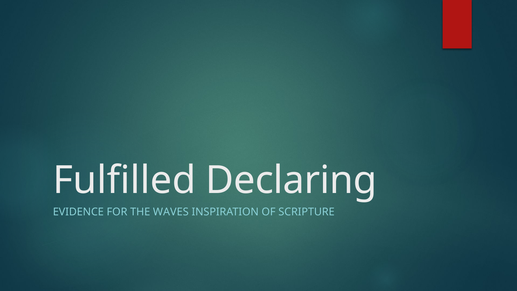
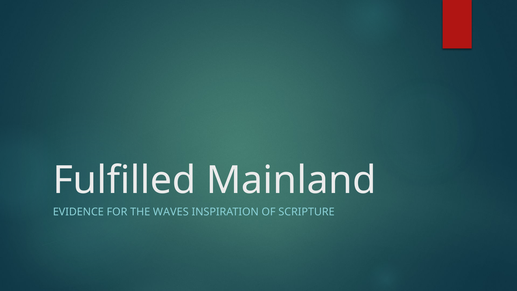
Declaring: Declaring -> Mainland
